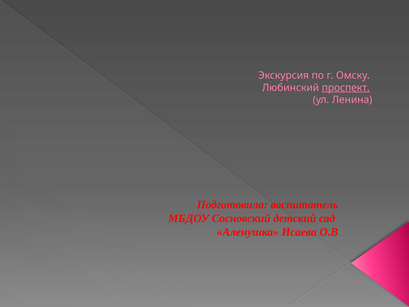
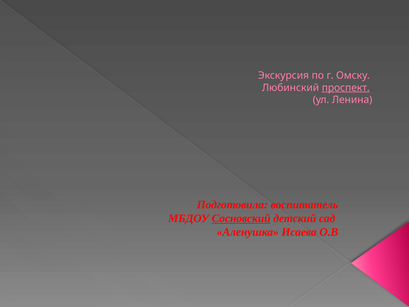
Сосновский underline: none -> present
